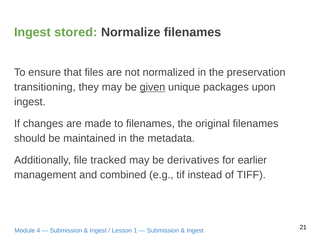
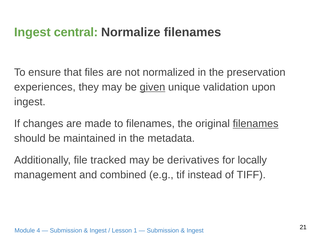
stored: stored -> central
transitioning: transitioning -> experiences
packages: packages -> validation
filenames at (256, 124) underline: none -> present
earlier: earlier -> locally
